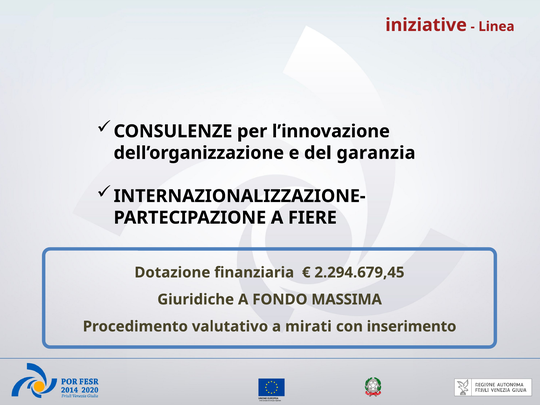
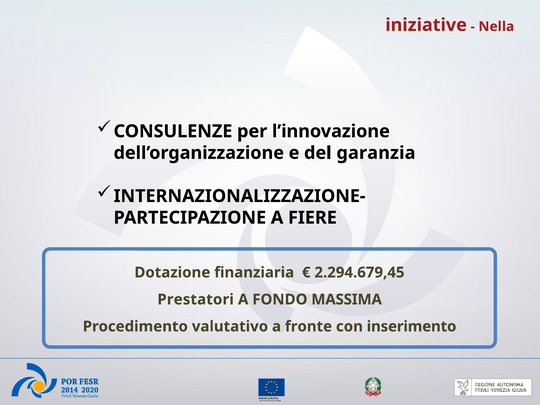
Linea: Linea -> Nella
Giuridiche: Giuridiche -> Prestatori
mirati: mirati -> fronte
